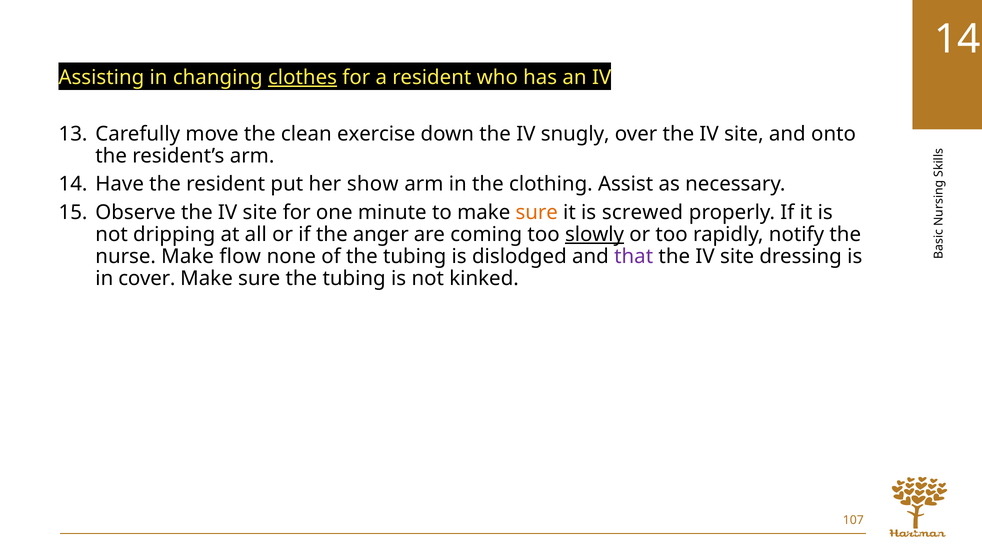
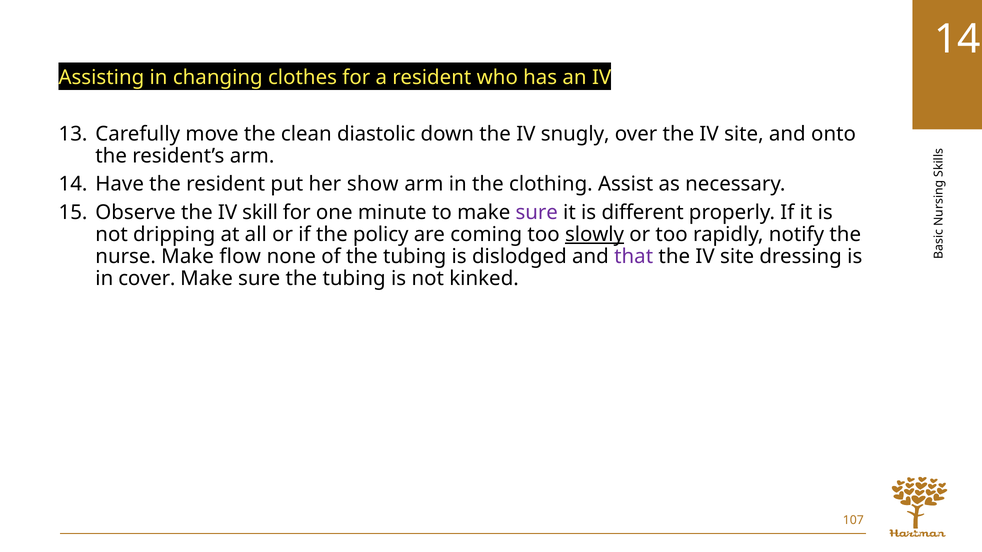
clothes underline: present -> none
exercise: exercise -> diastolic
Observe the IV site: site -> skill
sure at (537, 213) colour: orange -> purple
screwed: screwed -> different
anger: anger -> policy
